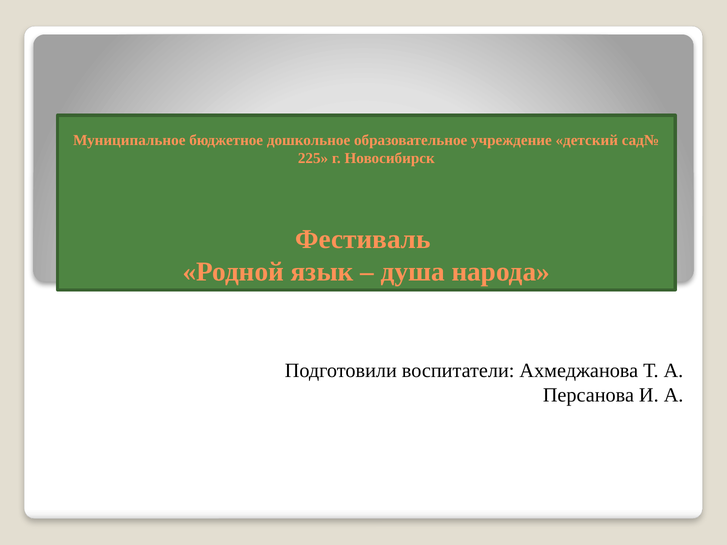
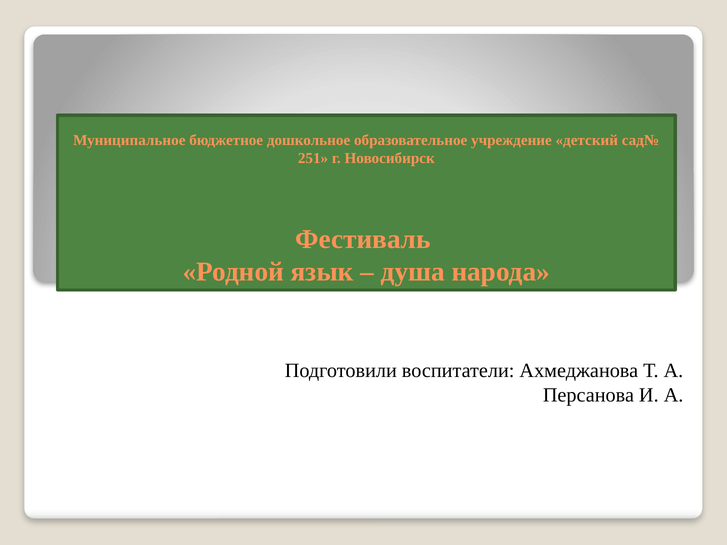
225: 225 -> 251
